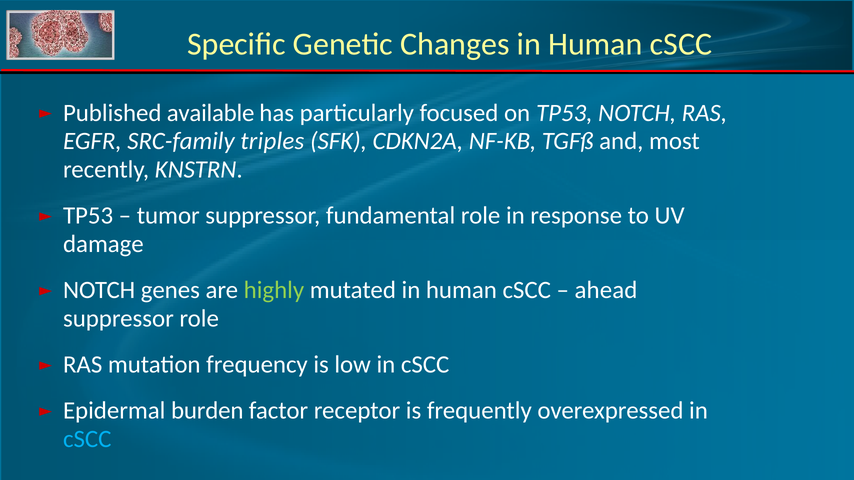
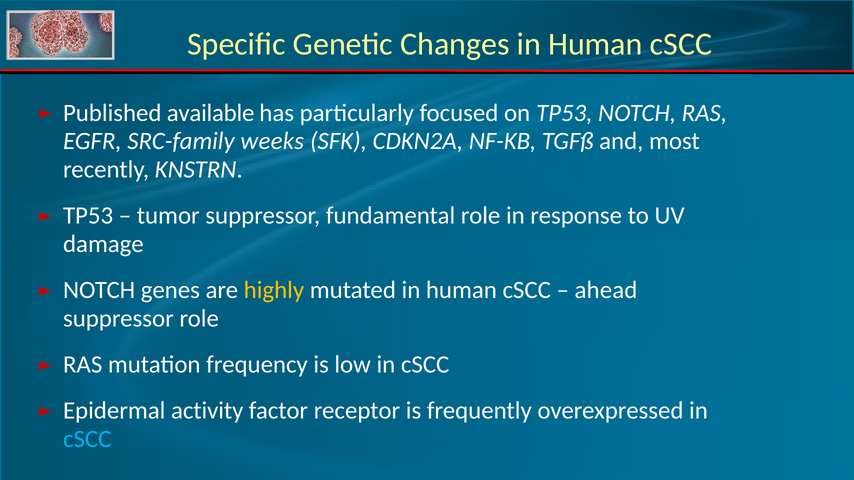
triples: triples -> weeks
highly colour: light green -> yellow
burden: burden -> activity
